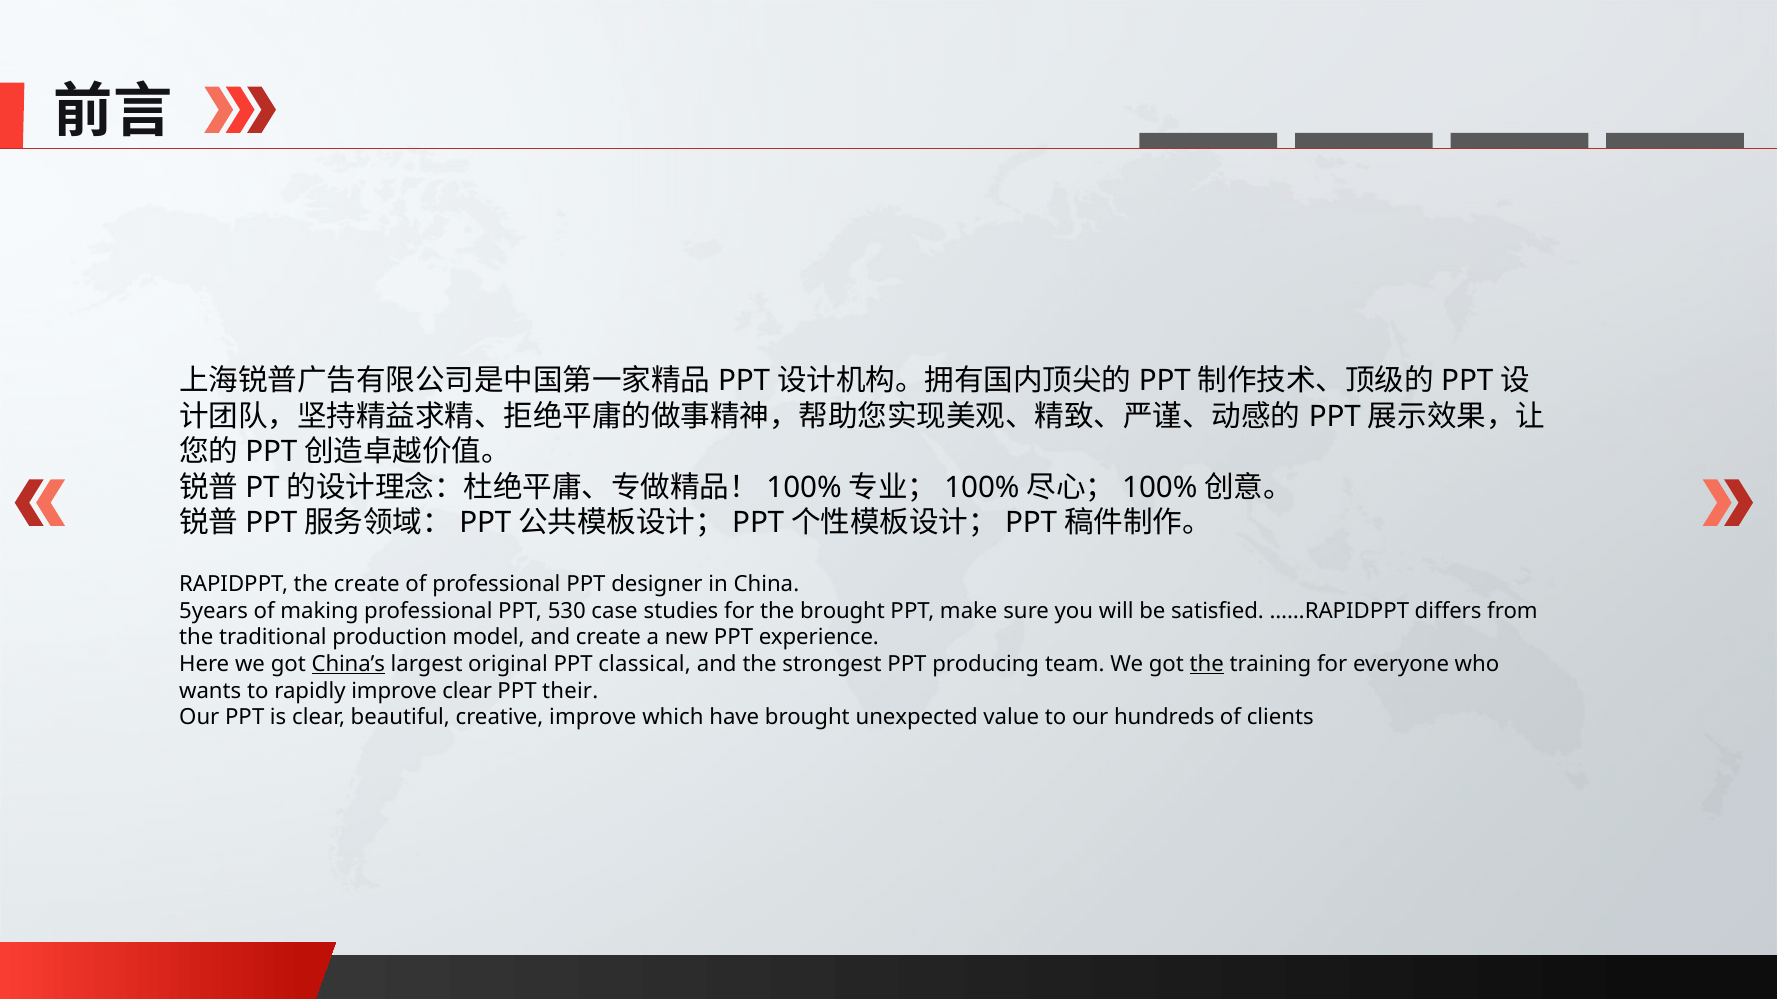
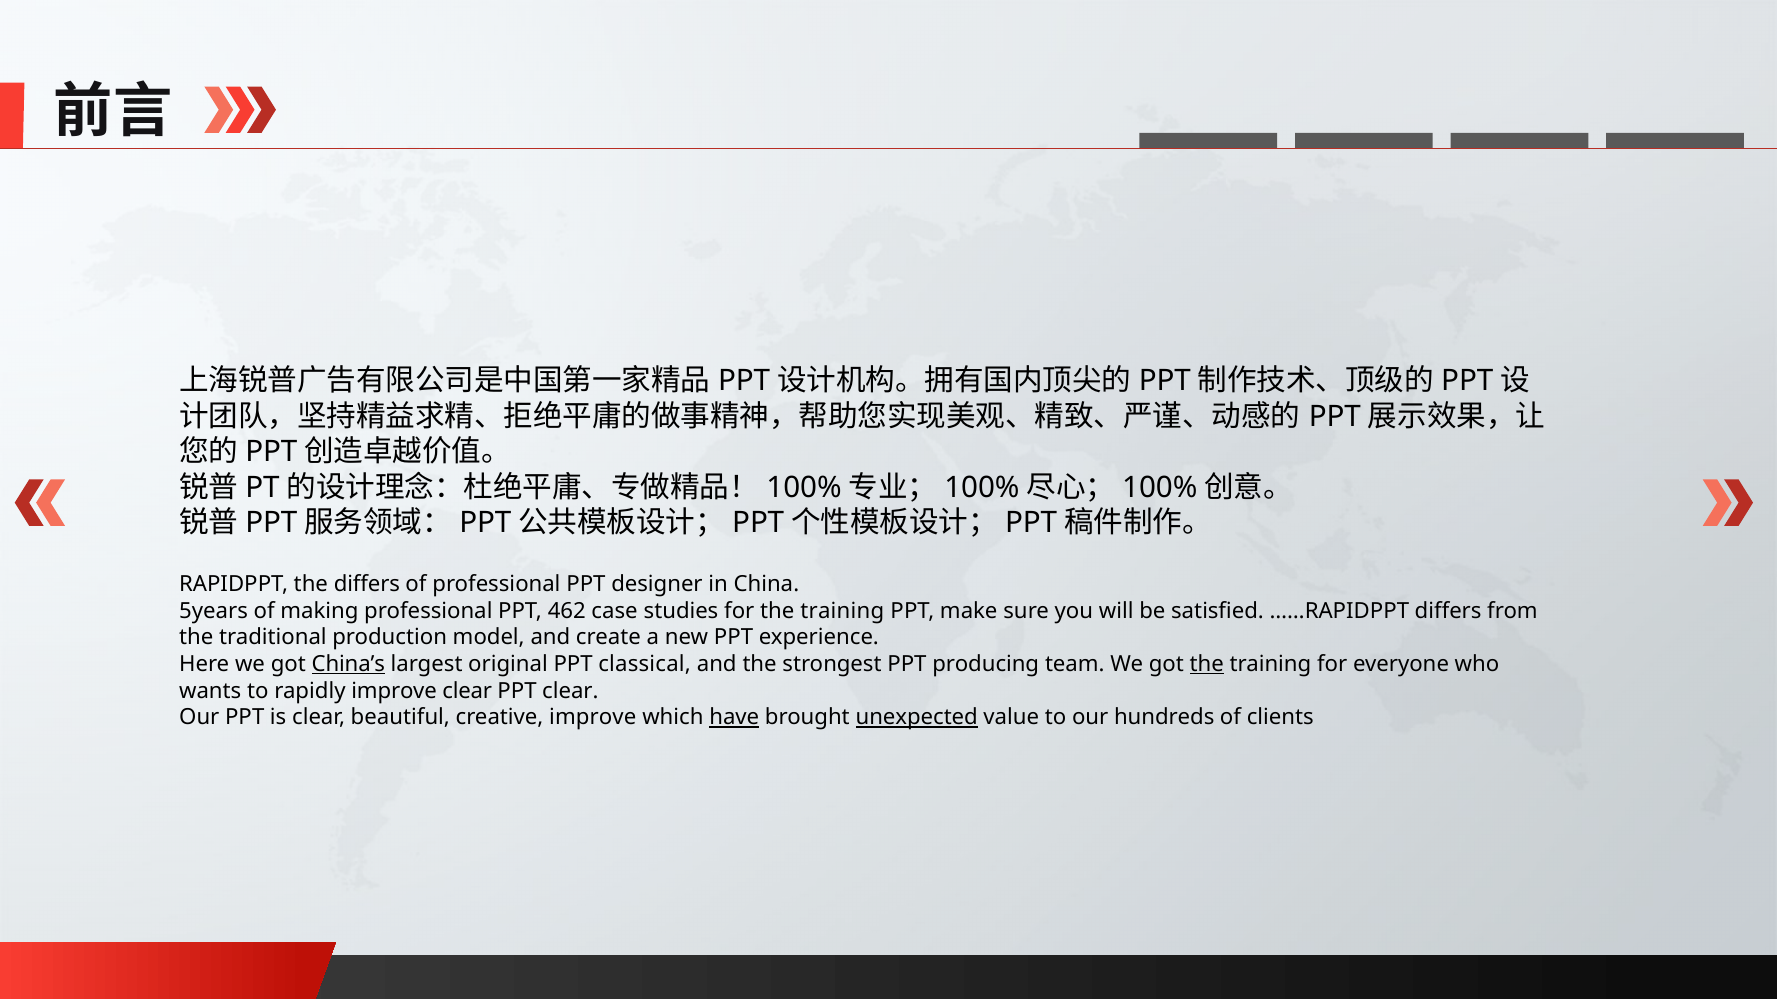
the create: create -> differs
530: 530 -> 462
for the brought: brought -> training
PPT their: their -> clear
have underline: none -> present
unexpected underline: none -> present
